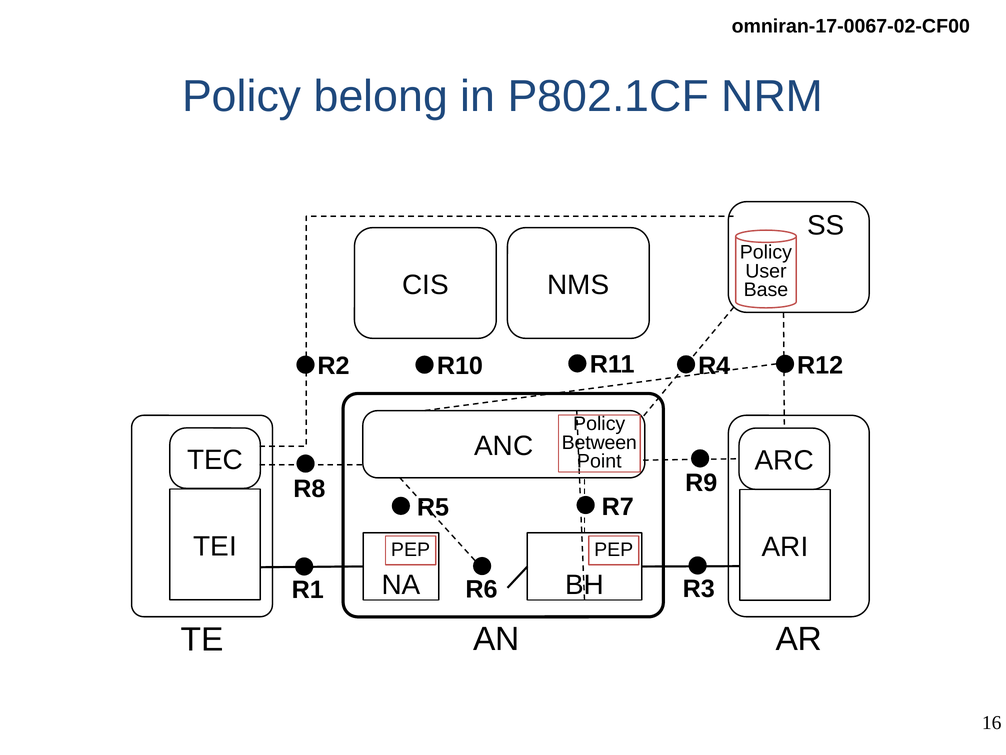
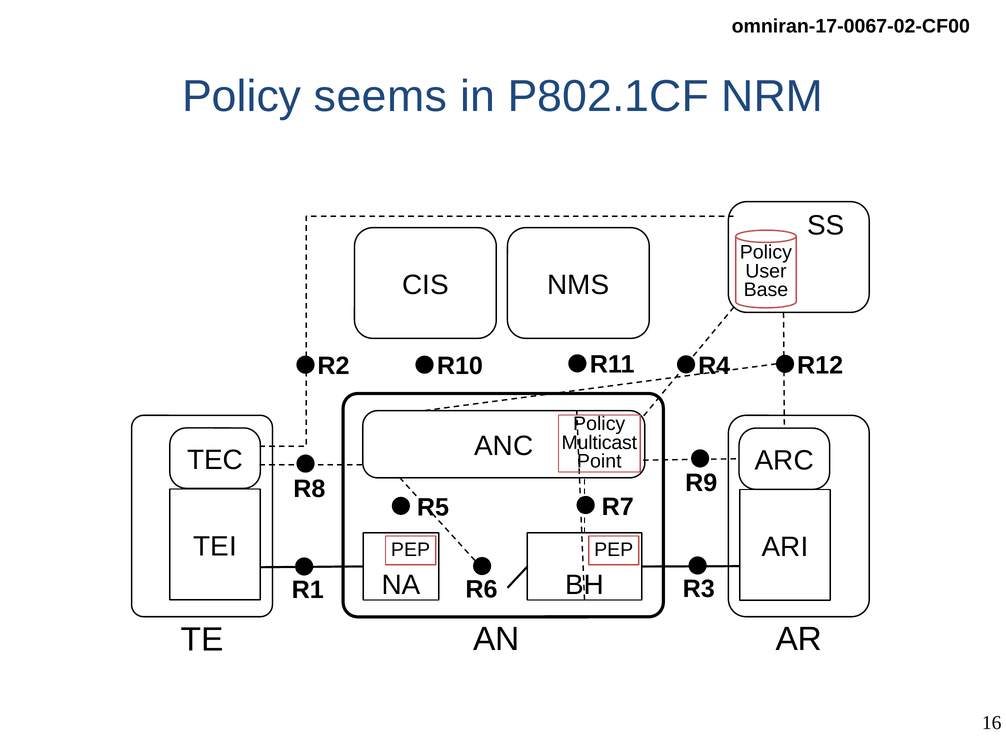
belong: belong -> seems
Between: Between -> Multicast
